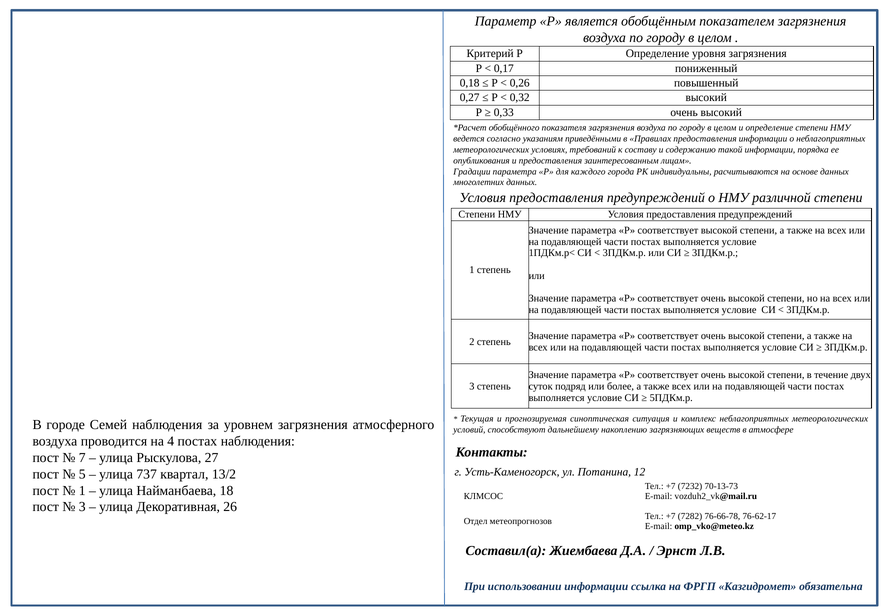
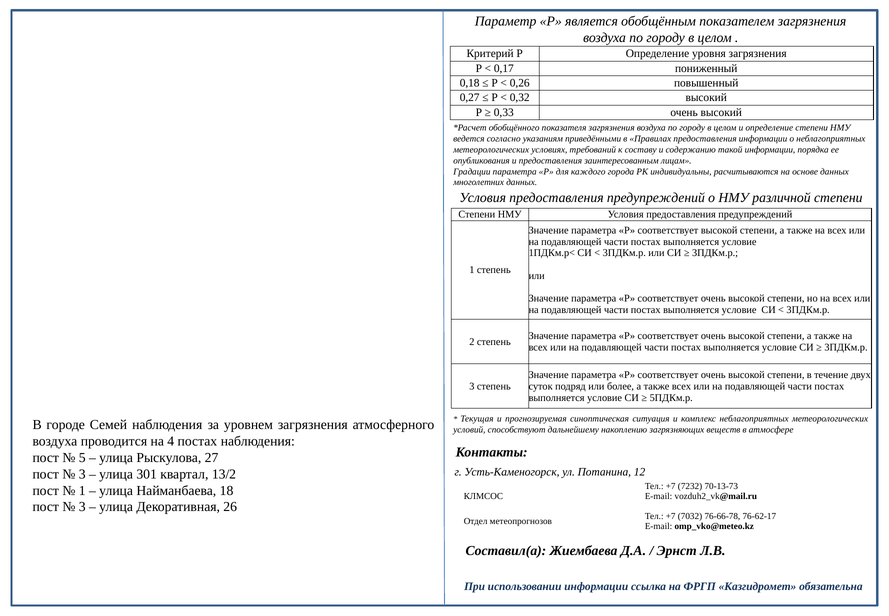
7: 7 -> 5
5 at (82, 474): 5 -> 3
737: 737 -> 301
7282: 7282 -> 7032
